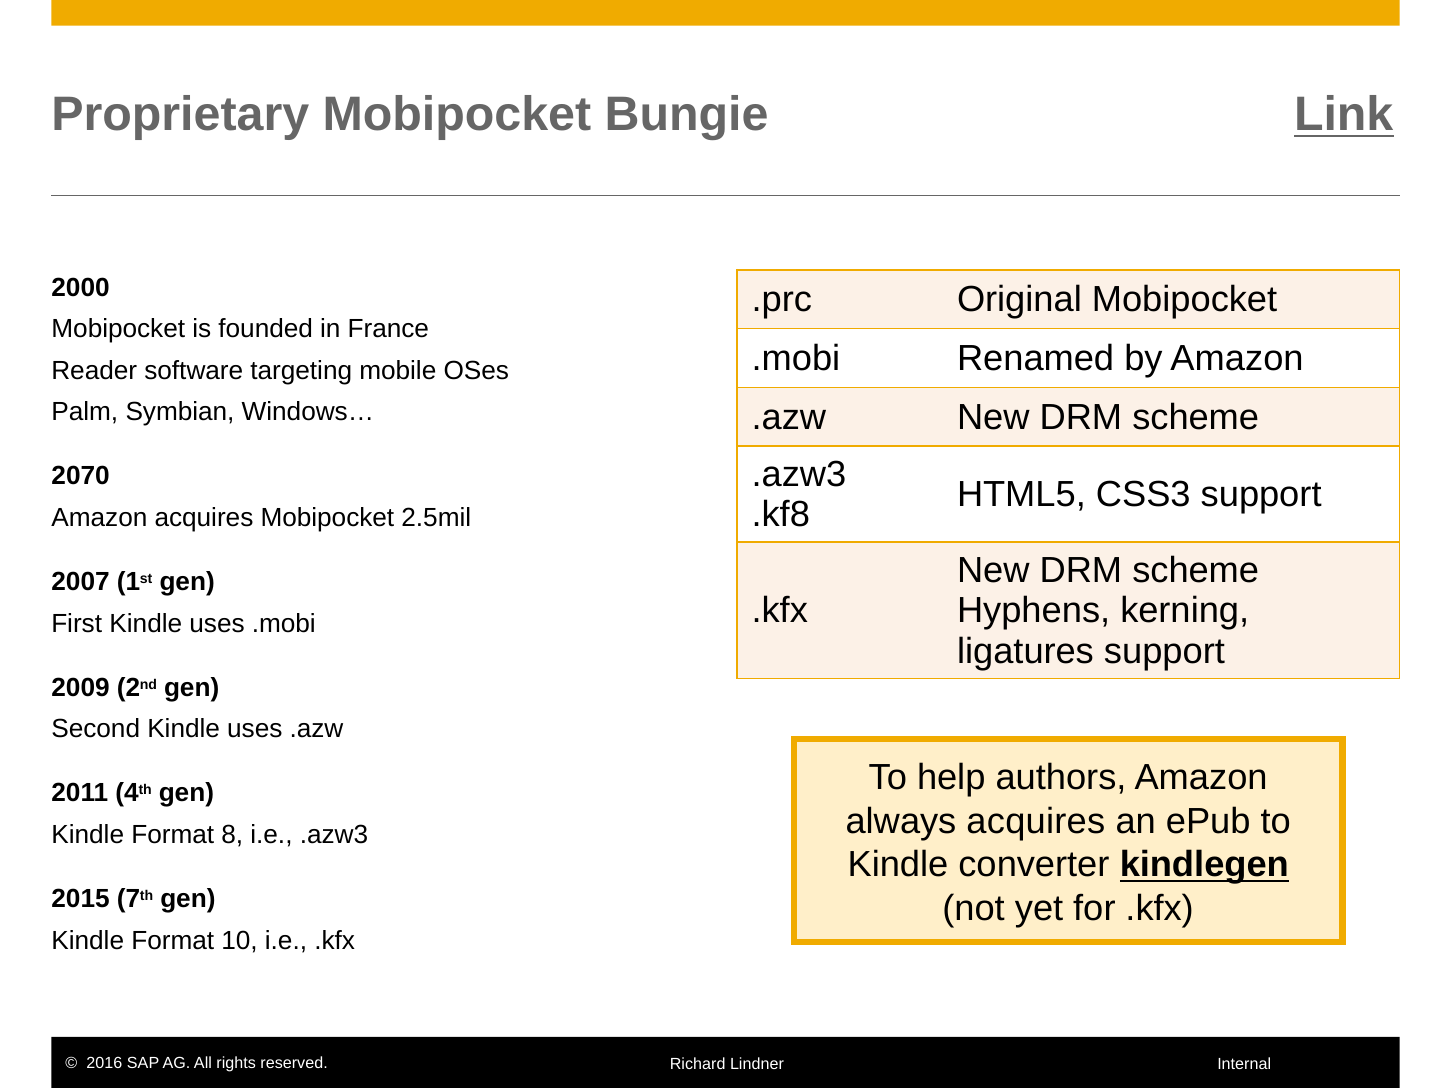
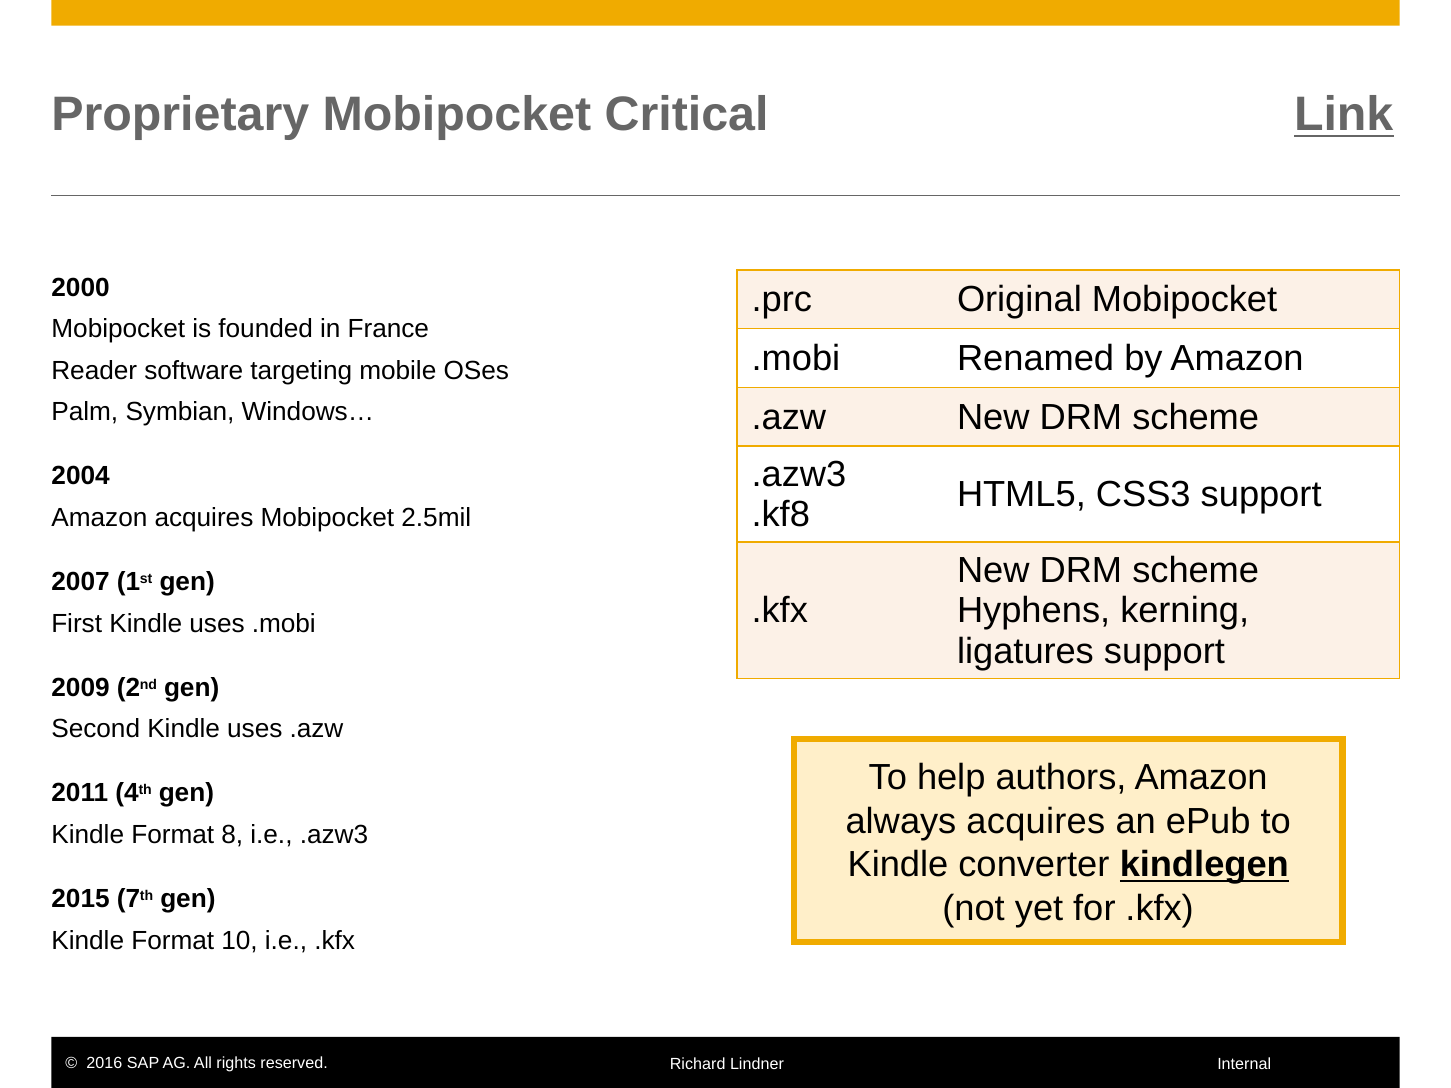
Bungie: Bungie -> Critical
2070: 2070 -> 2004
